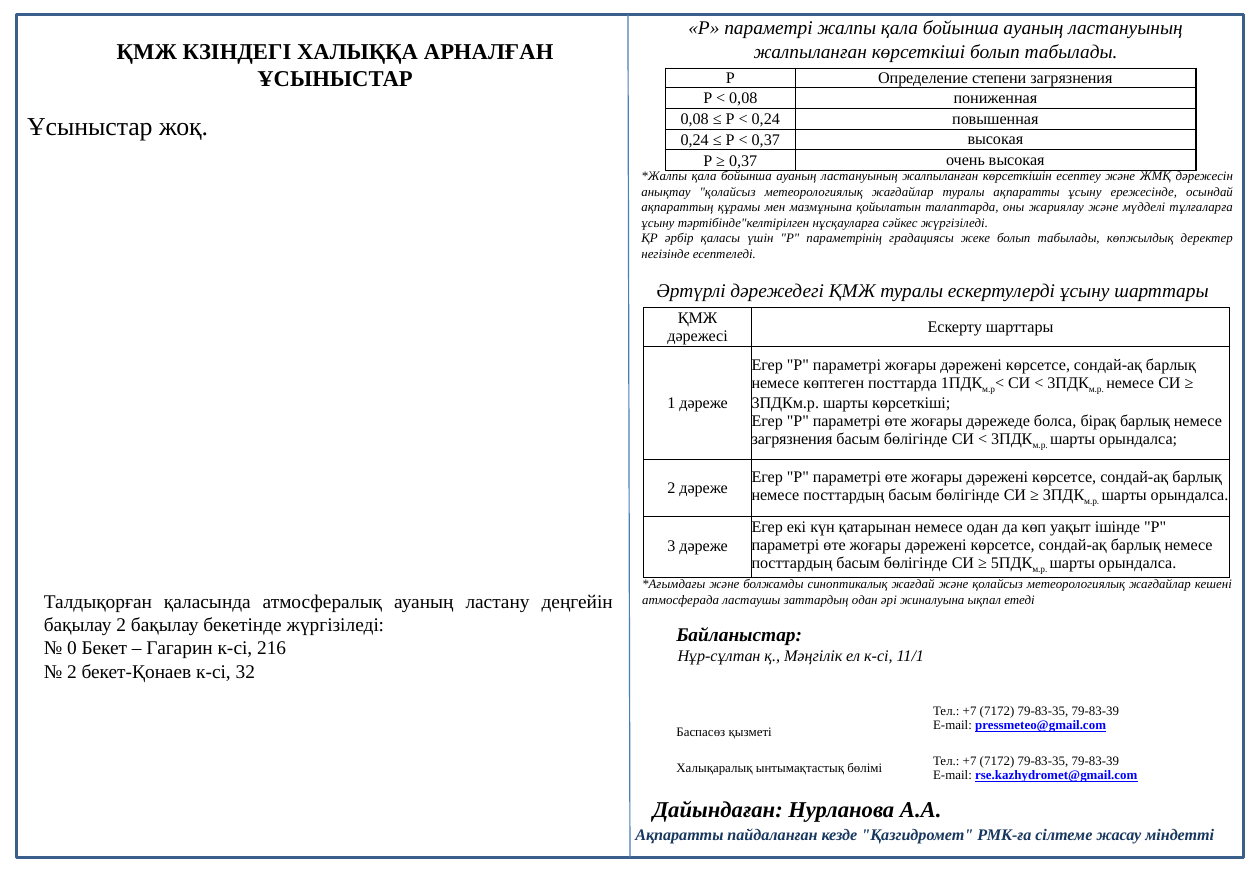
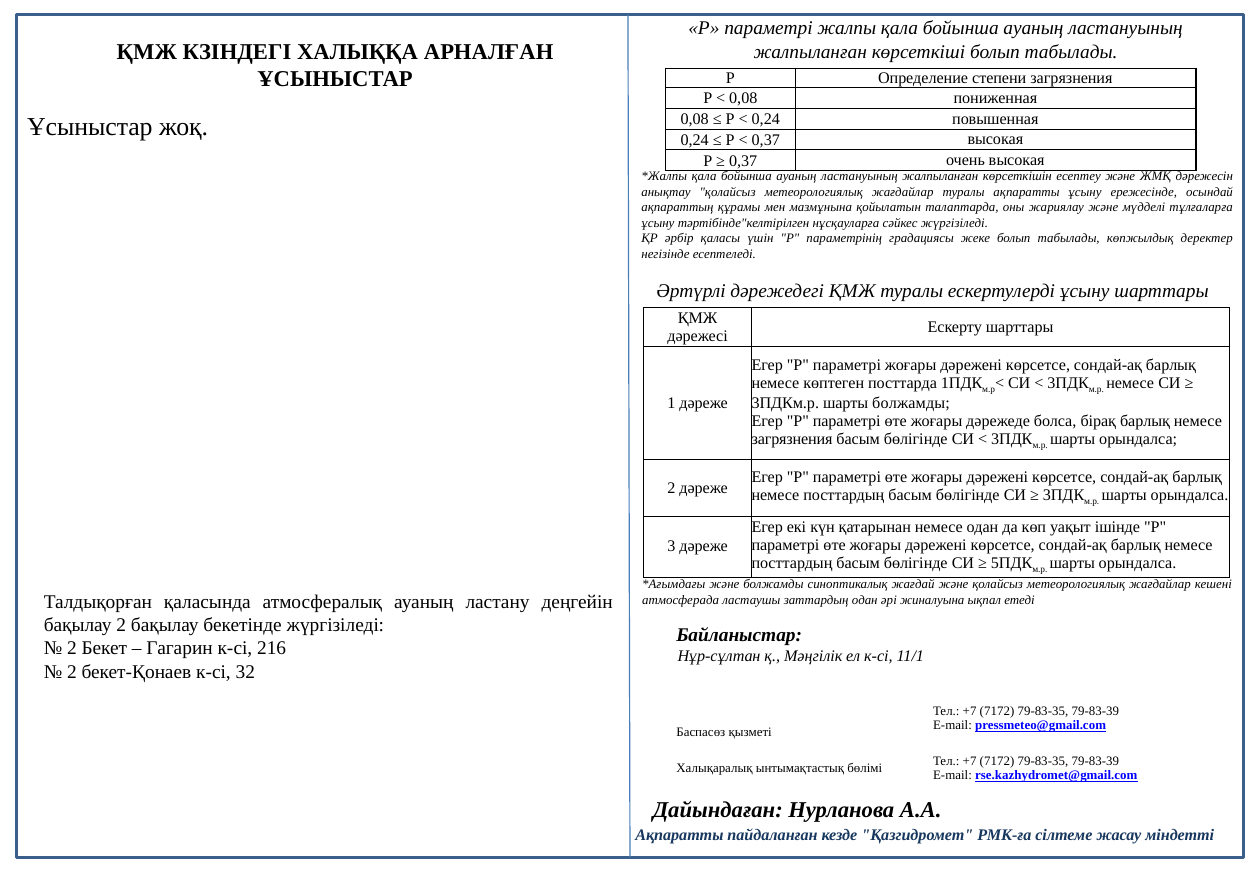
шарты көрсеткіші: көрсеткіші -> болжамды
0 at (72, 649): 0 -> 2
